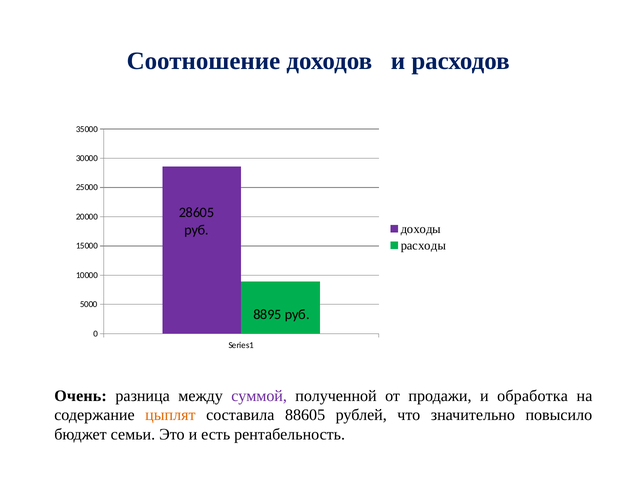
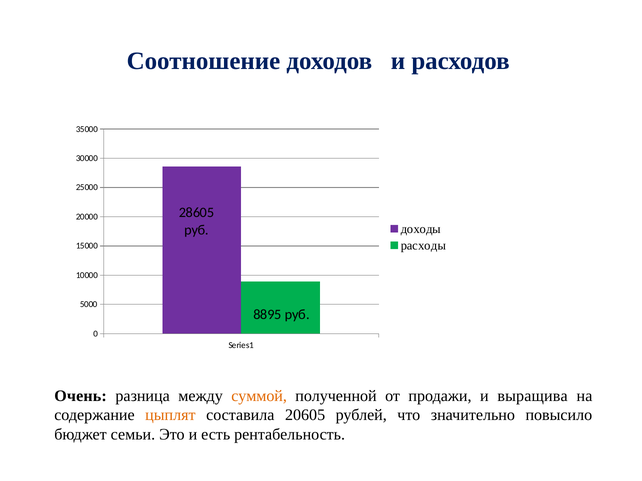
суммой colour: purple -> orange
обработка: обработка -> выращива
88605: 88605 -> 20605
